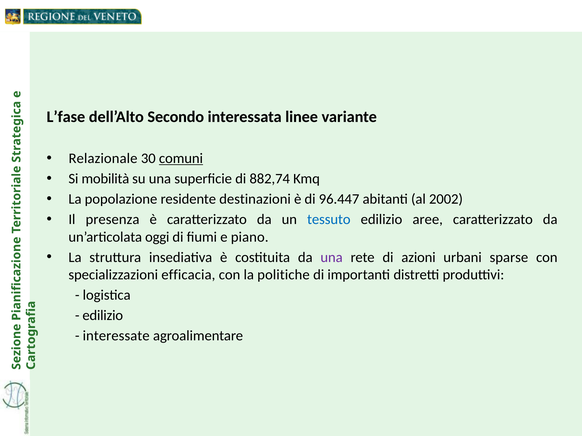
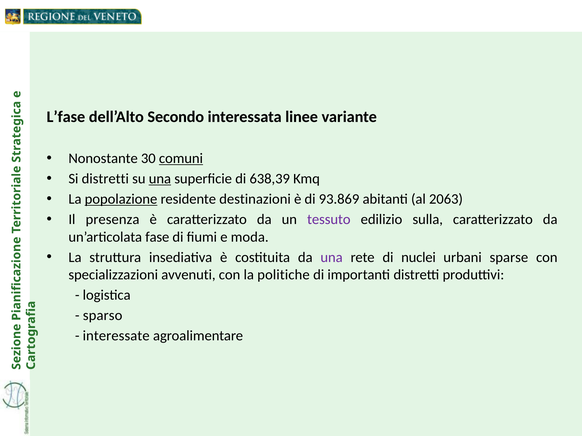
Relazionale: Relazionale -> Nonostante
Si mobilità: mobilità -> distretti
una at (160, 179) underline: none -> present
882,74: 882,74 -> 638,39
popolazione underline: none -> present
96.447: 96.447 -> 93.869
2002: 2002 -> 2063
tessuto colour: blue -> purple
aree: aree -> sulla
oggi: oggi -> fase
piano: piano -> moda
azioni: azioni -> nuclei
efficacia: efficacia -> avvenuti
edilizio at (103, 316): edilizio -> sparso
